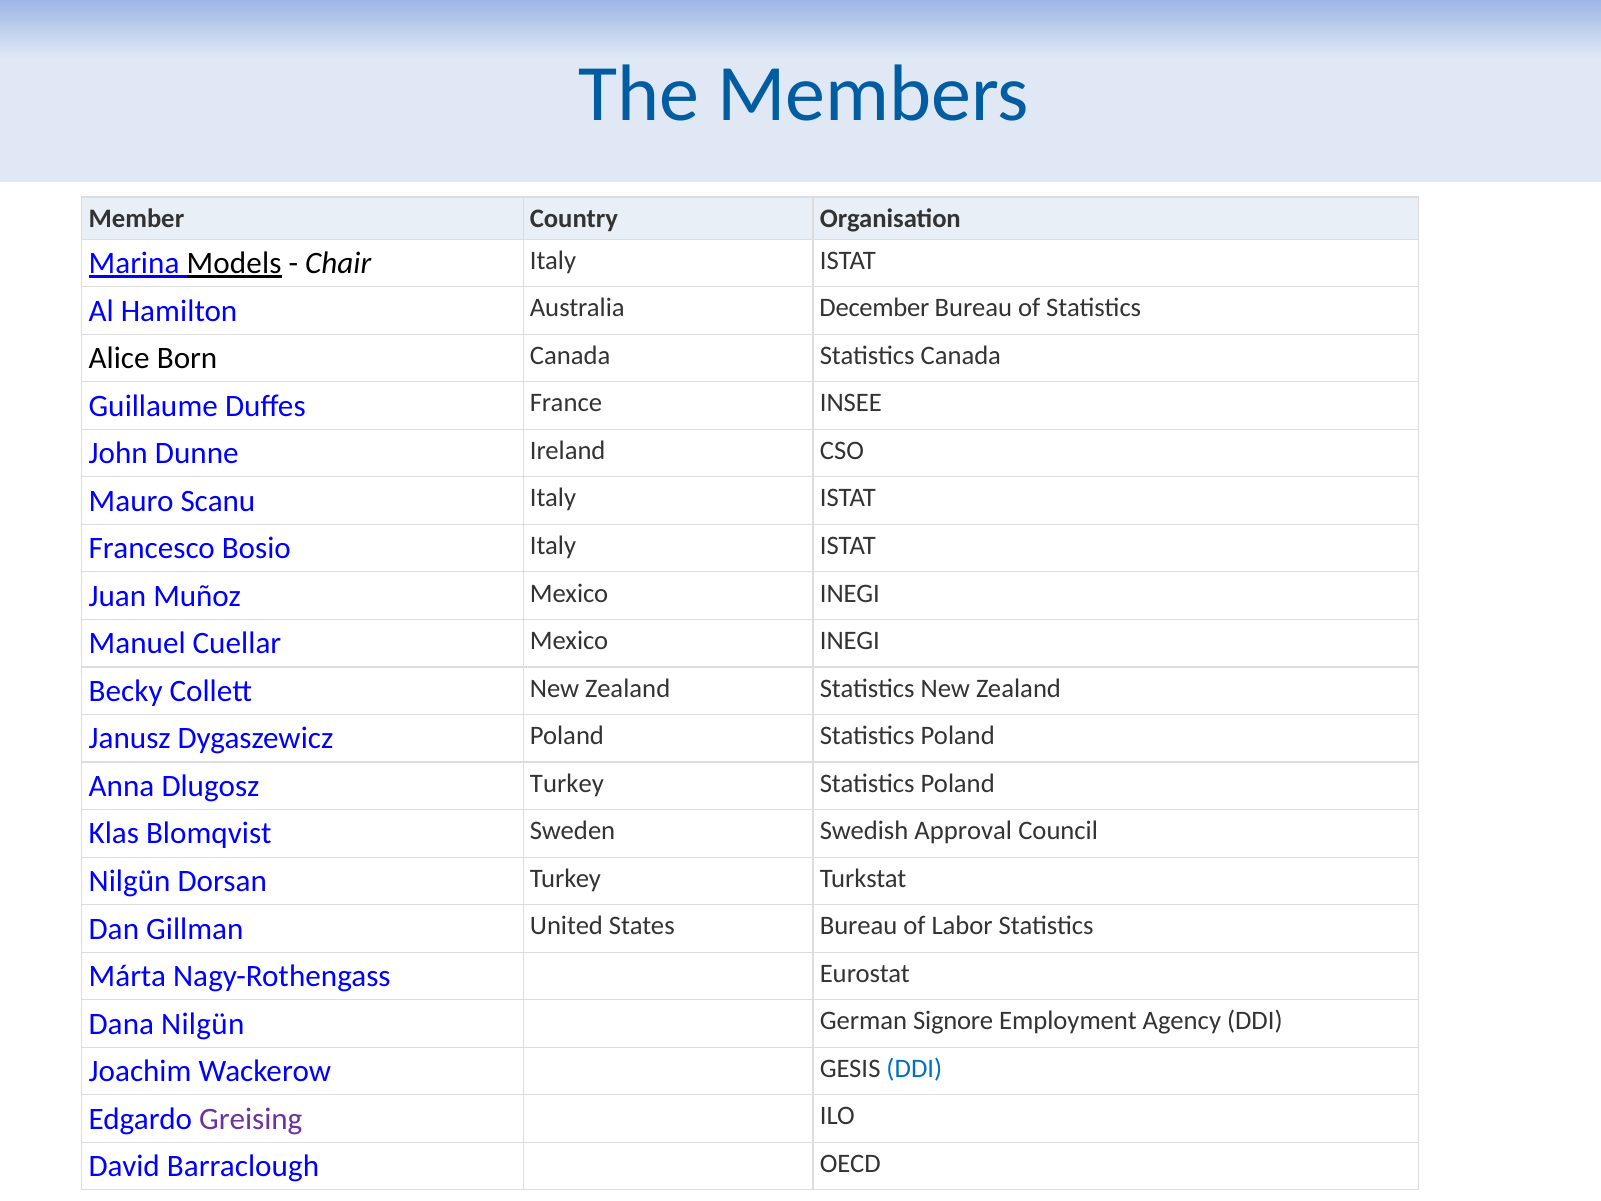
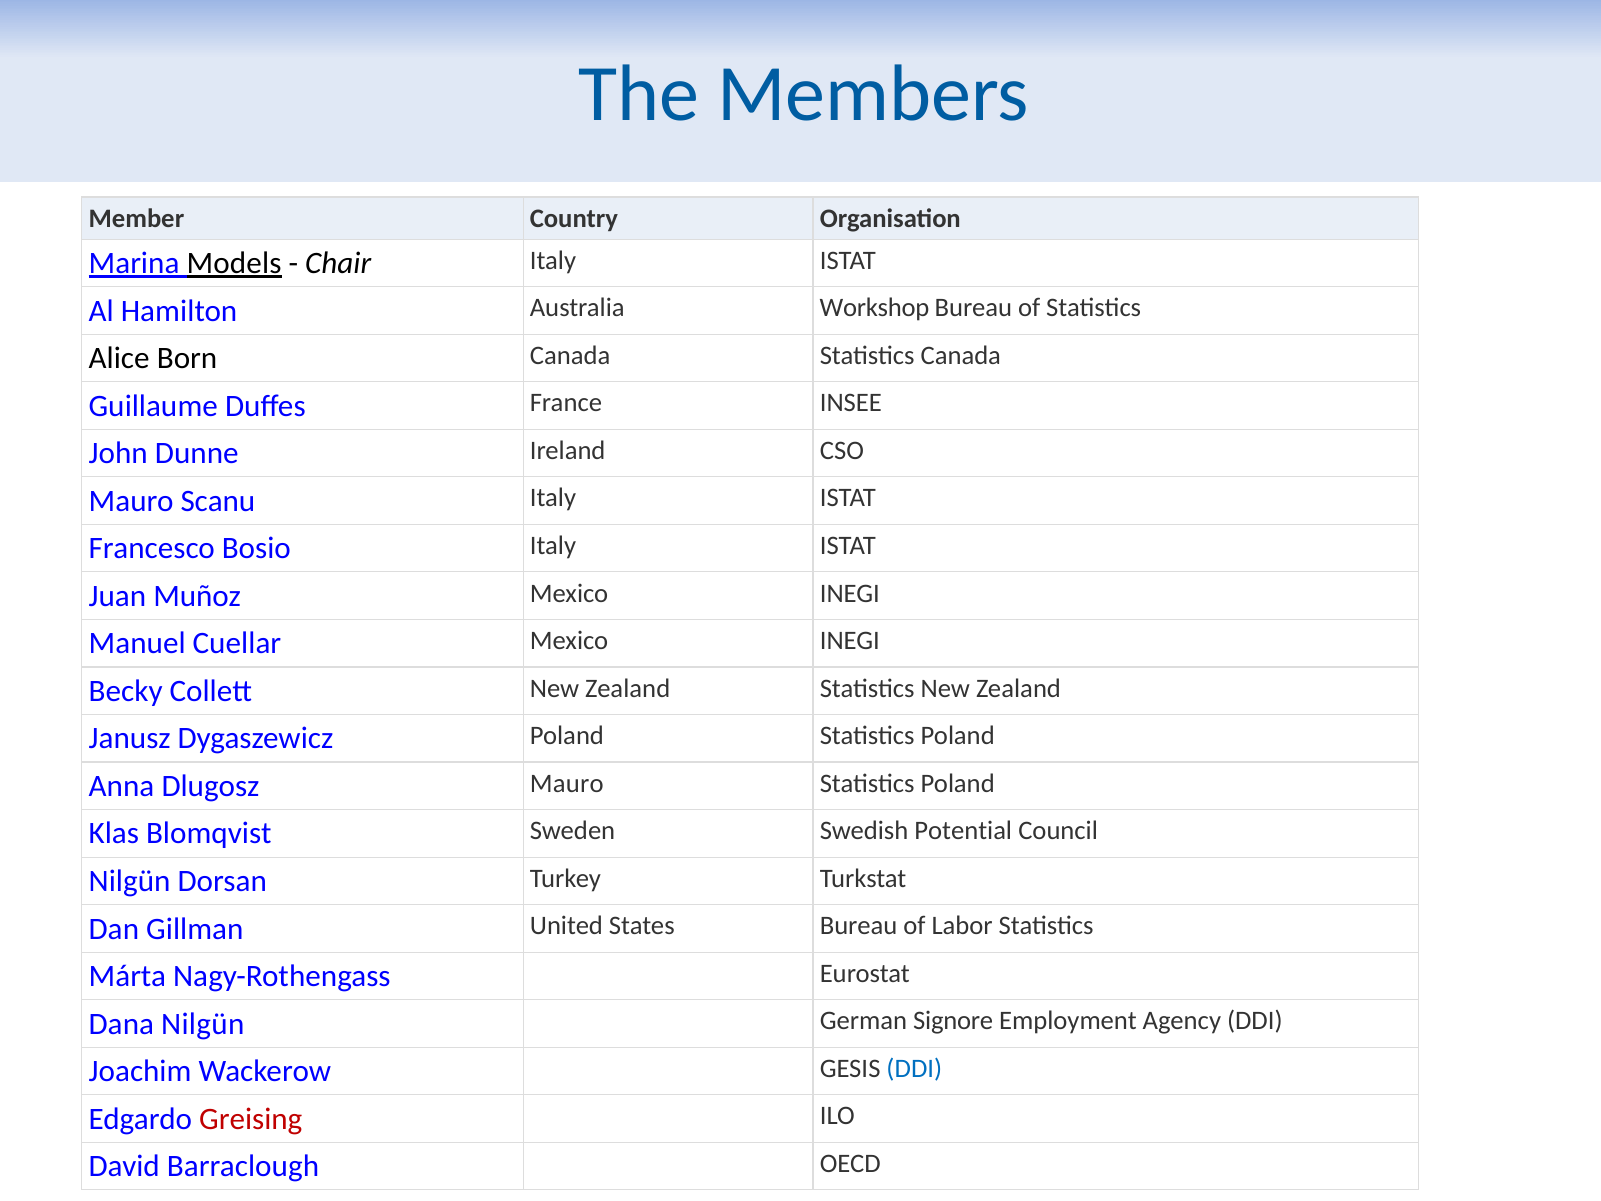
December: December -> Workshop
Dlugosz Turkey: Turkey -> Mauro
Approval: Approval -> Potential
Greising colour: purple -> red
